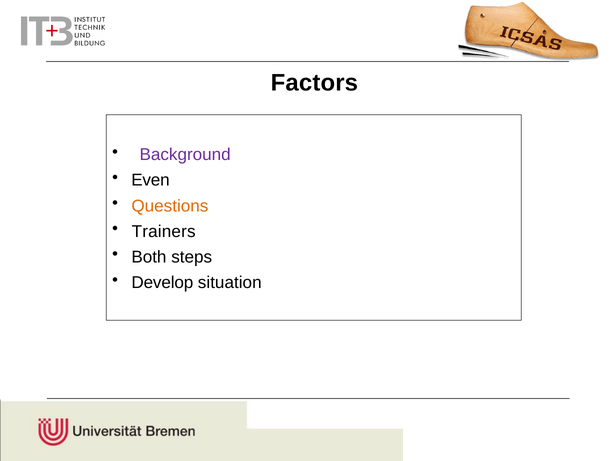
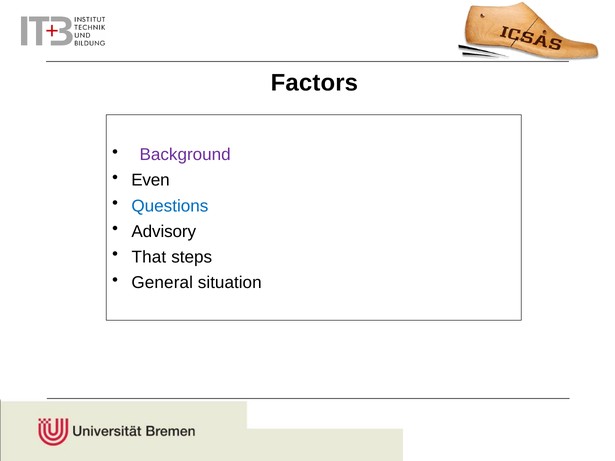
Questions colour: orange -> blue
Trainers: Trainers -> Advisory
Both: Both -> That
Develop: Develop -> General
